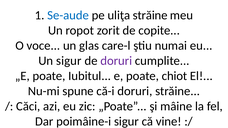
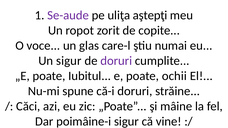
Se-aude colour: blue -> purple
uliţa străine: străine -> aştepţi
chiot: chiot -> ochii
